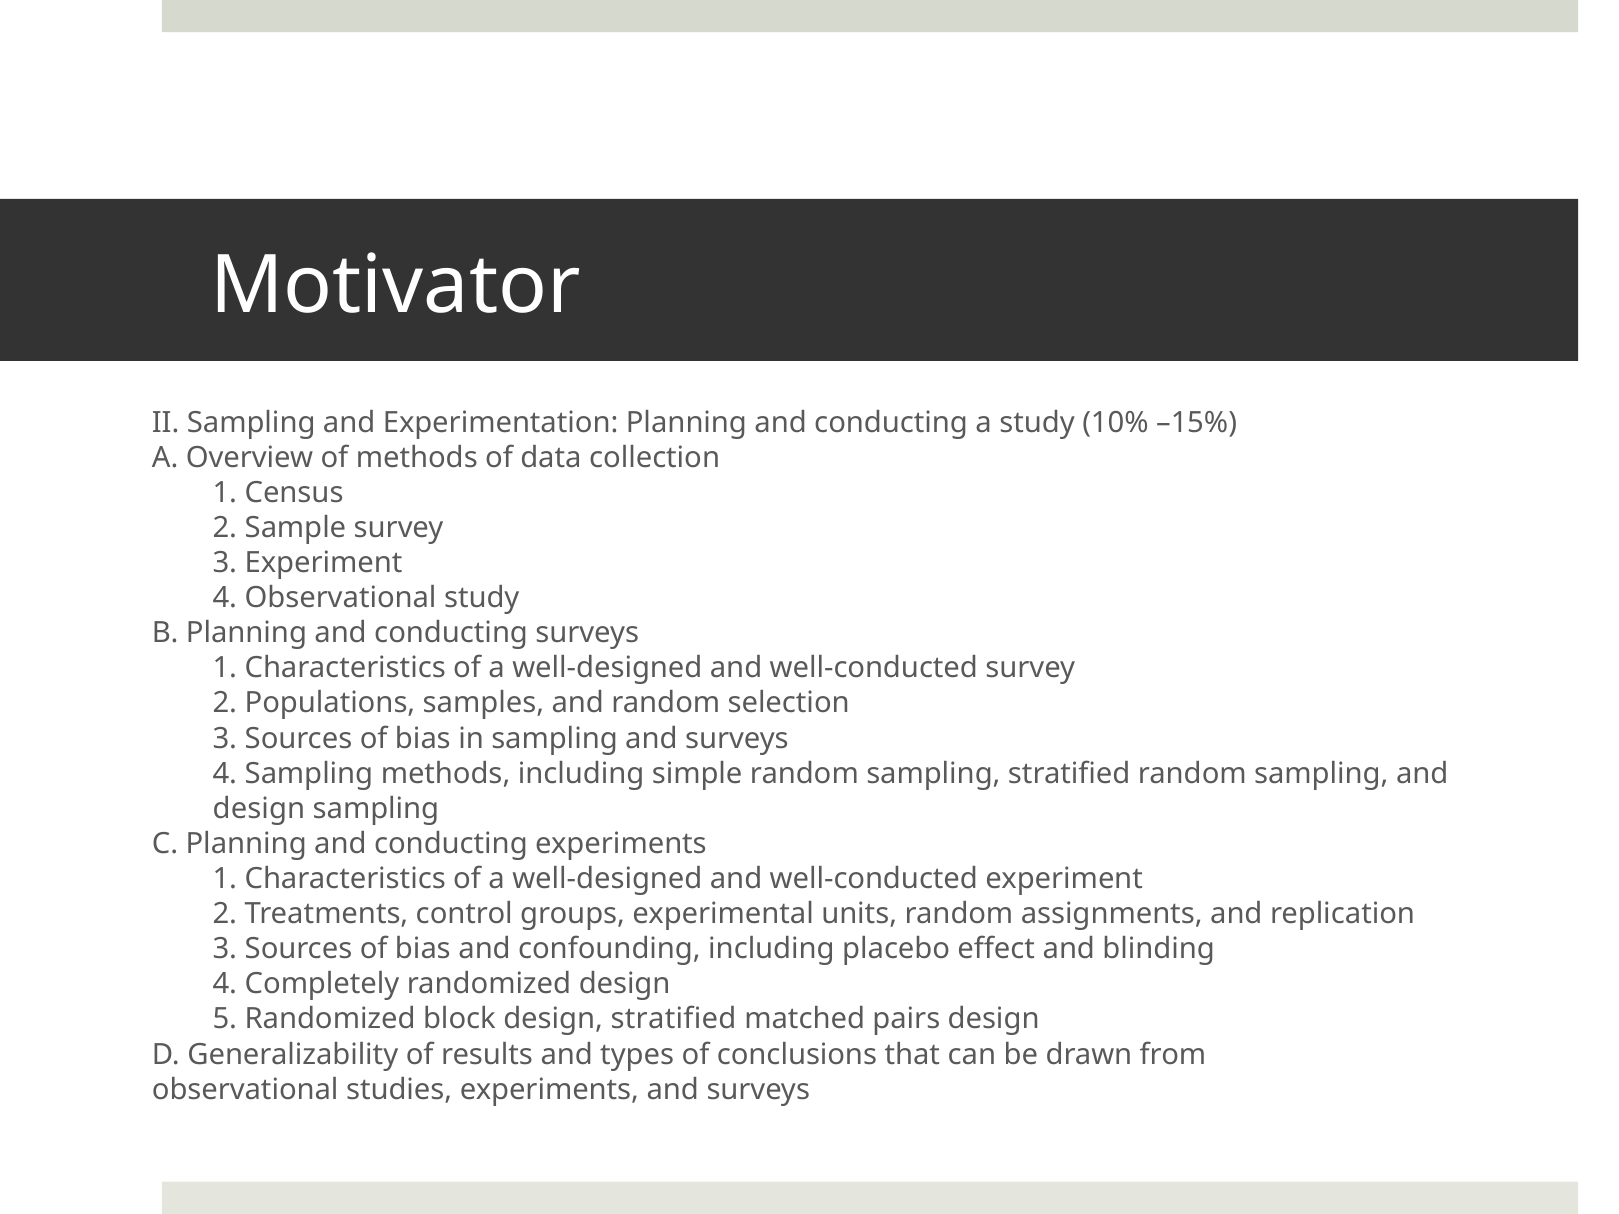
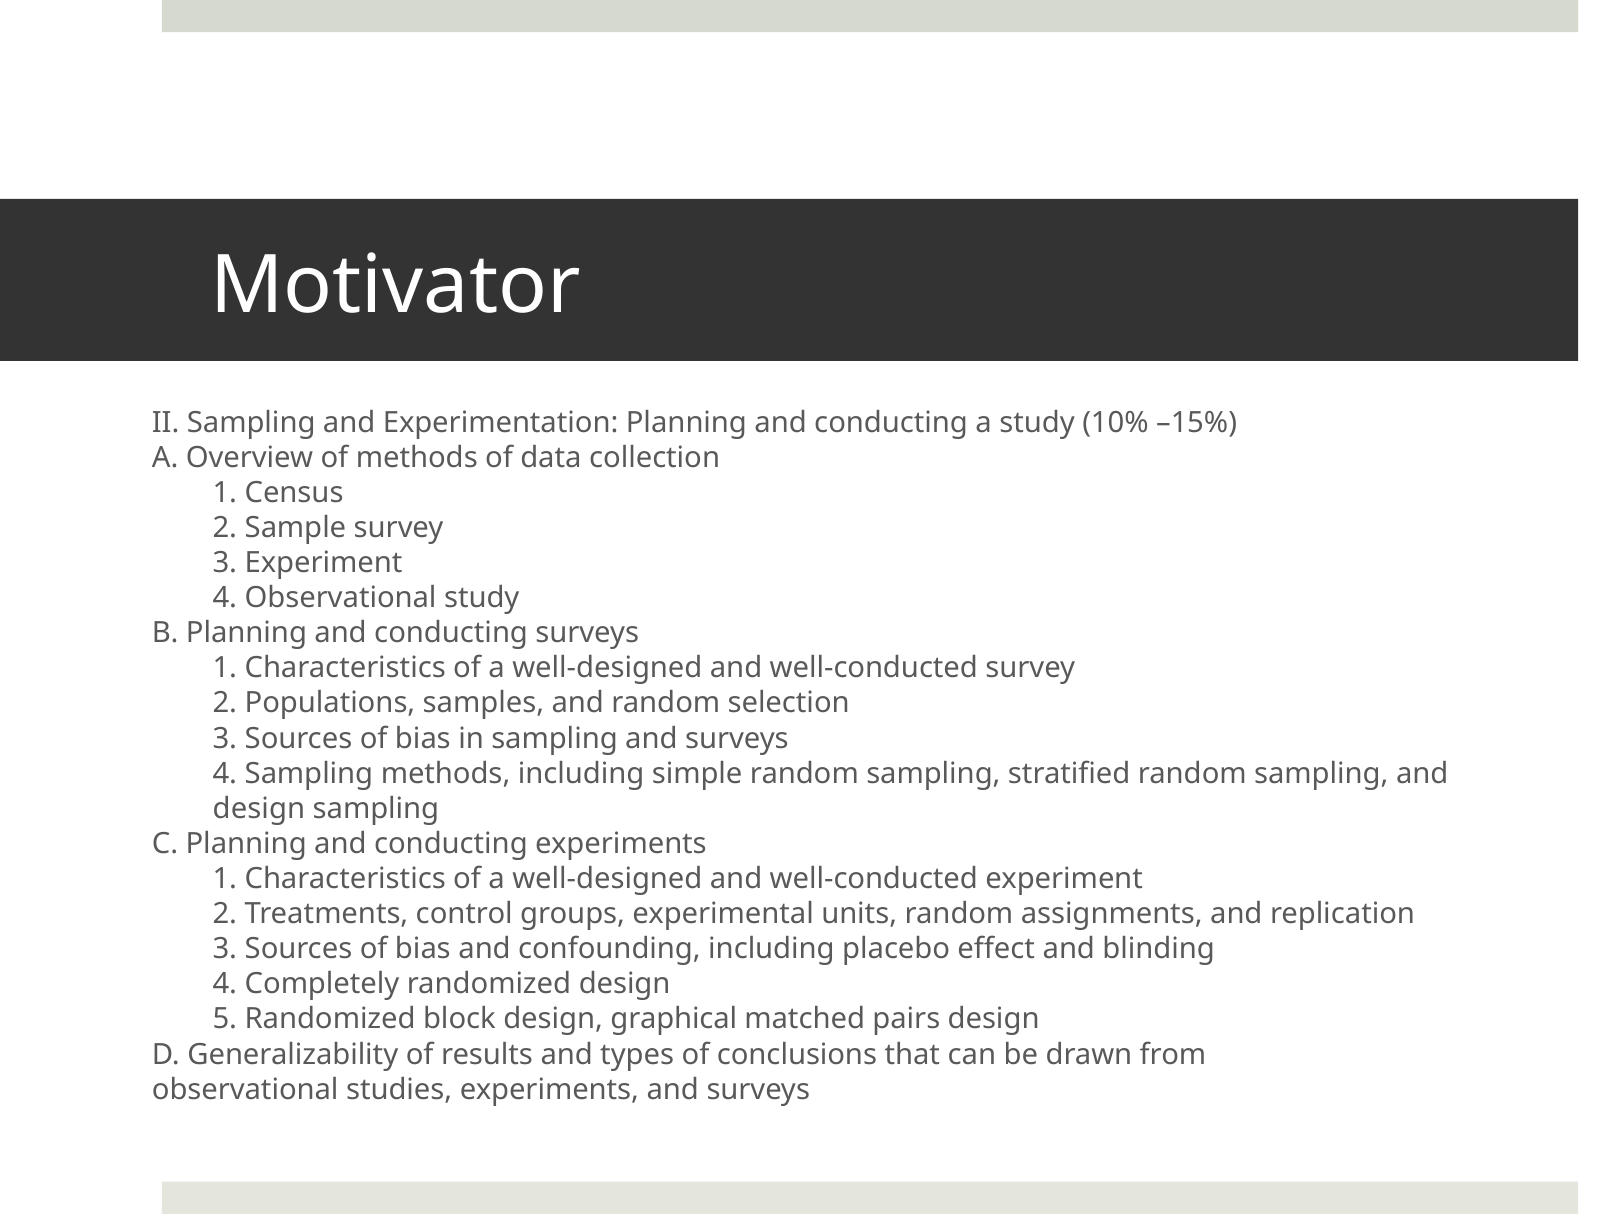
design stratified: stratified -> graphical
